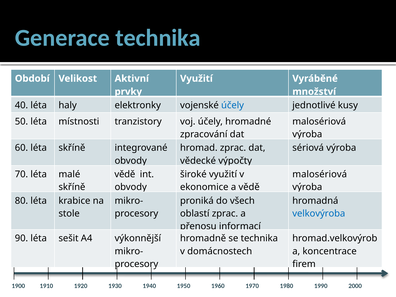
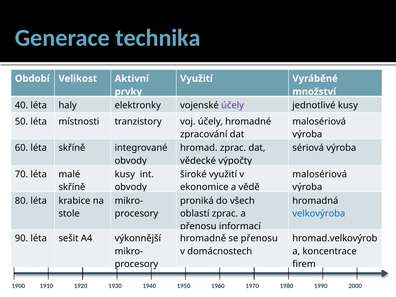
účely at (233, 105) colour: blue -> purple
vědě at (125, 174): vědě -> kusy
se technika: technika -> přenosu
